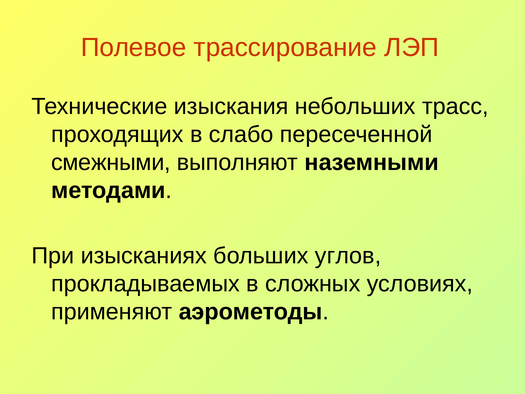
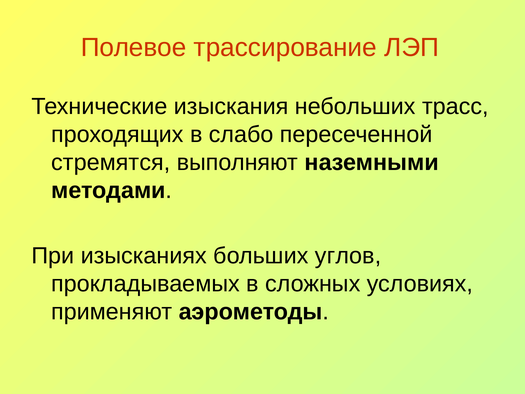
смежными: смежными -> стремятся
